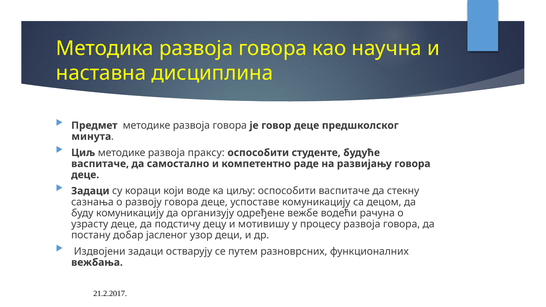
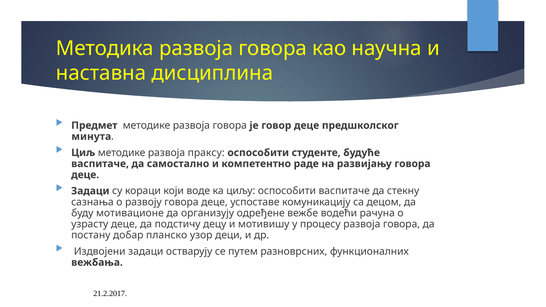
буду комуникацију: комуникацију -> мотивационе
јасленог: јасленог -> планско
